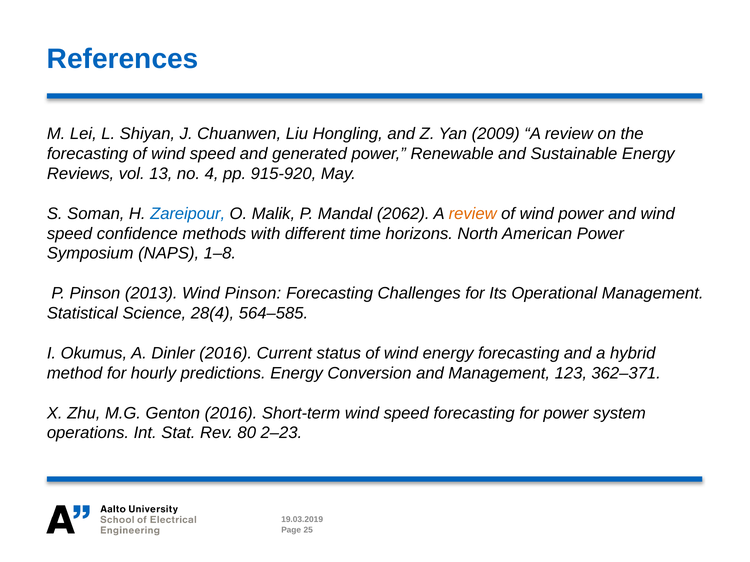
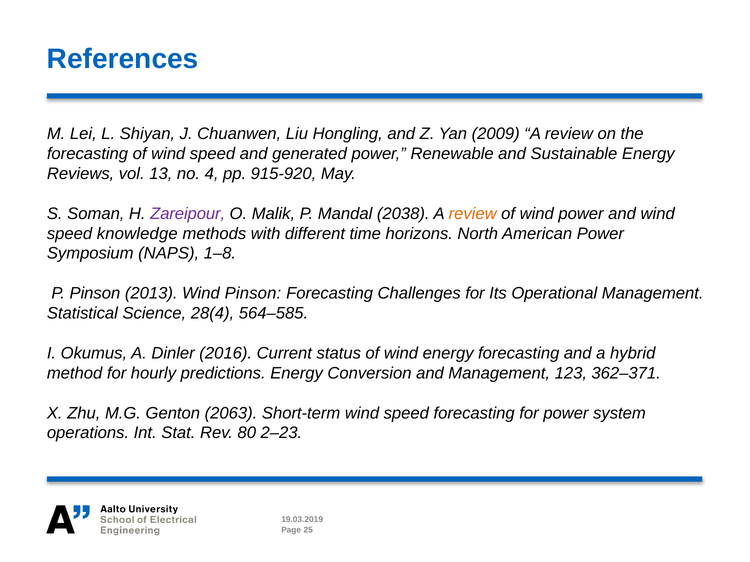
Zareipour colour: blue -> purple
2062: 2062 -> 2038
confidence: confidence -> knowledge
Genton 2016: 2016 -> 2063
